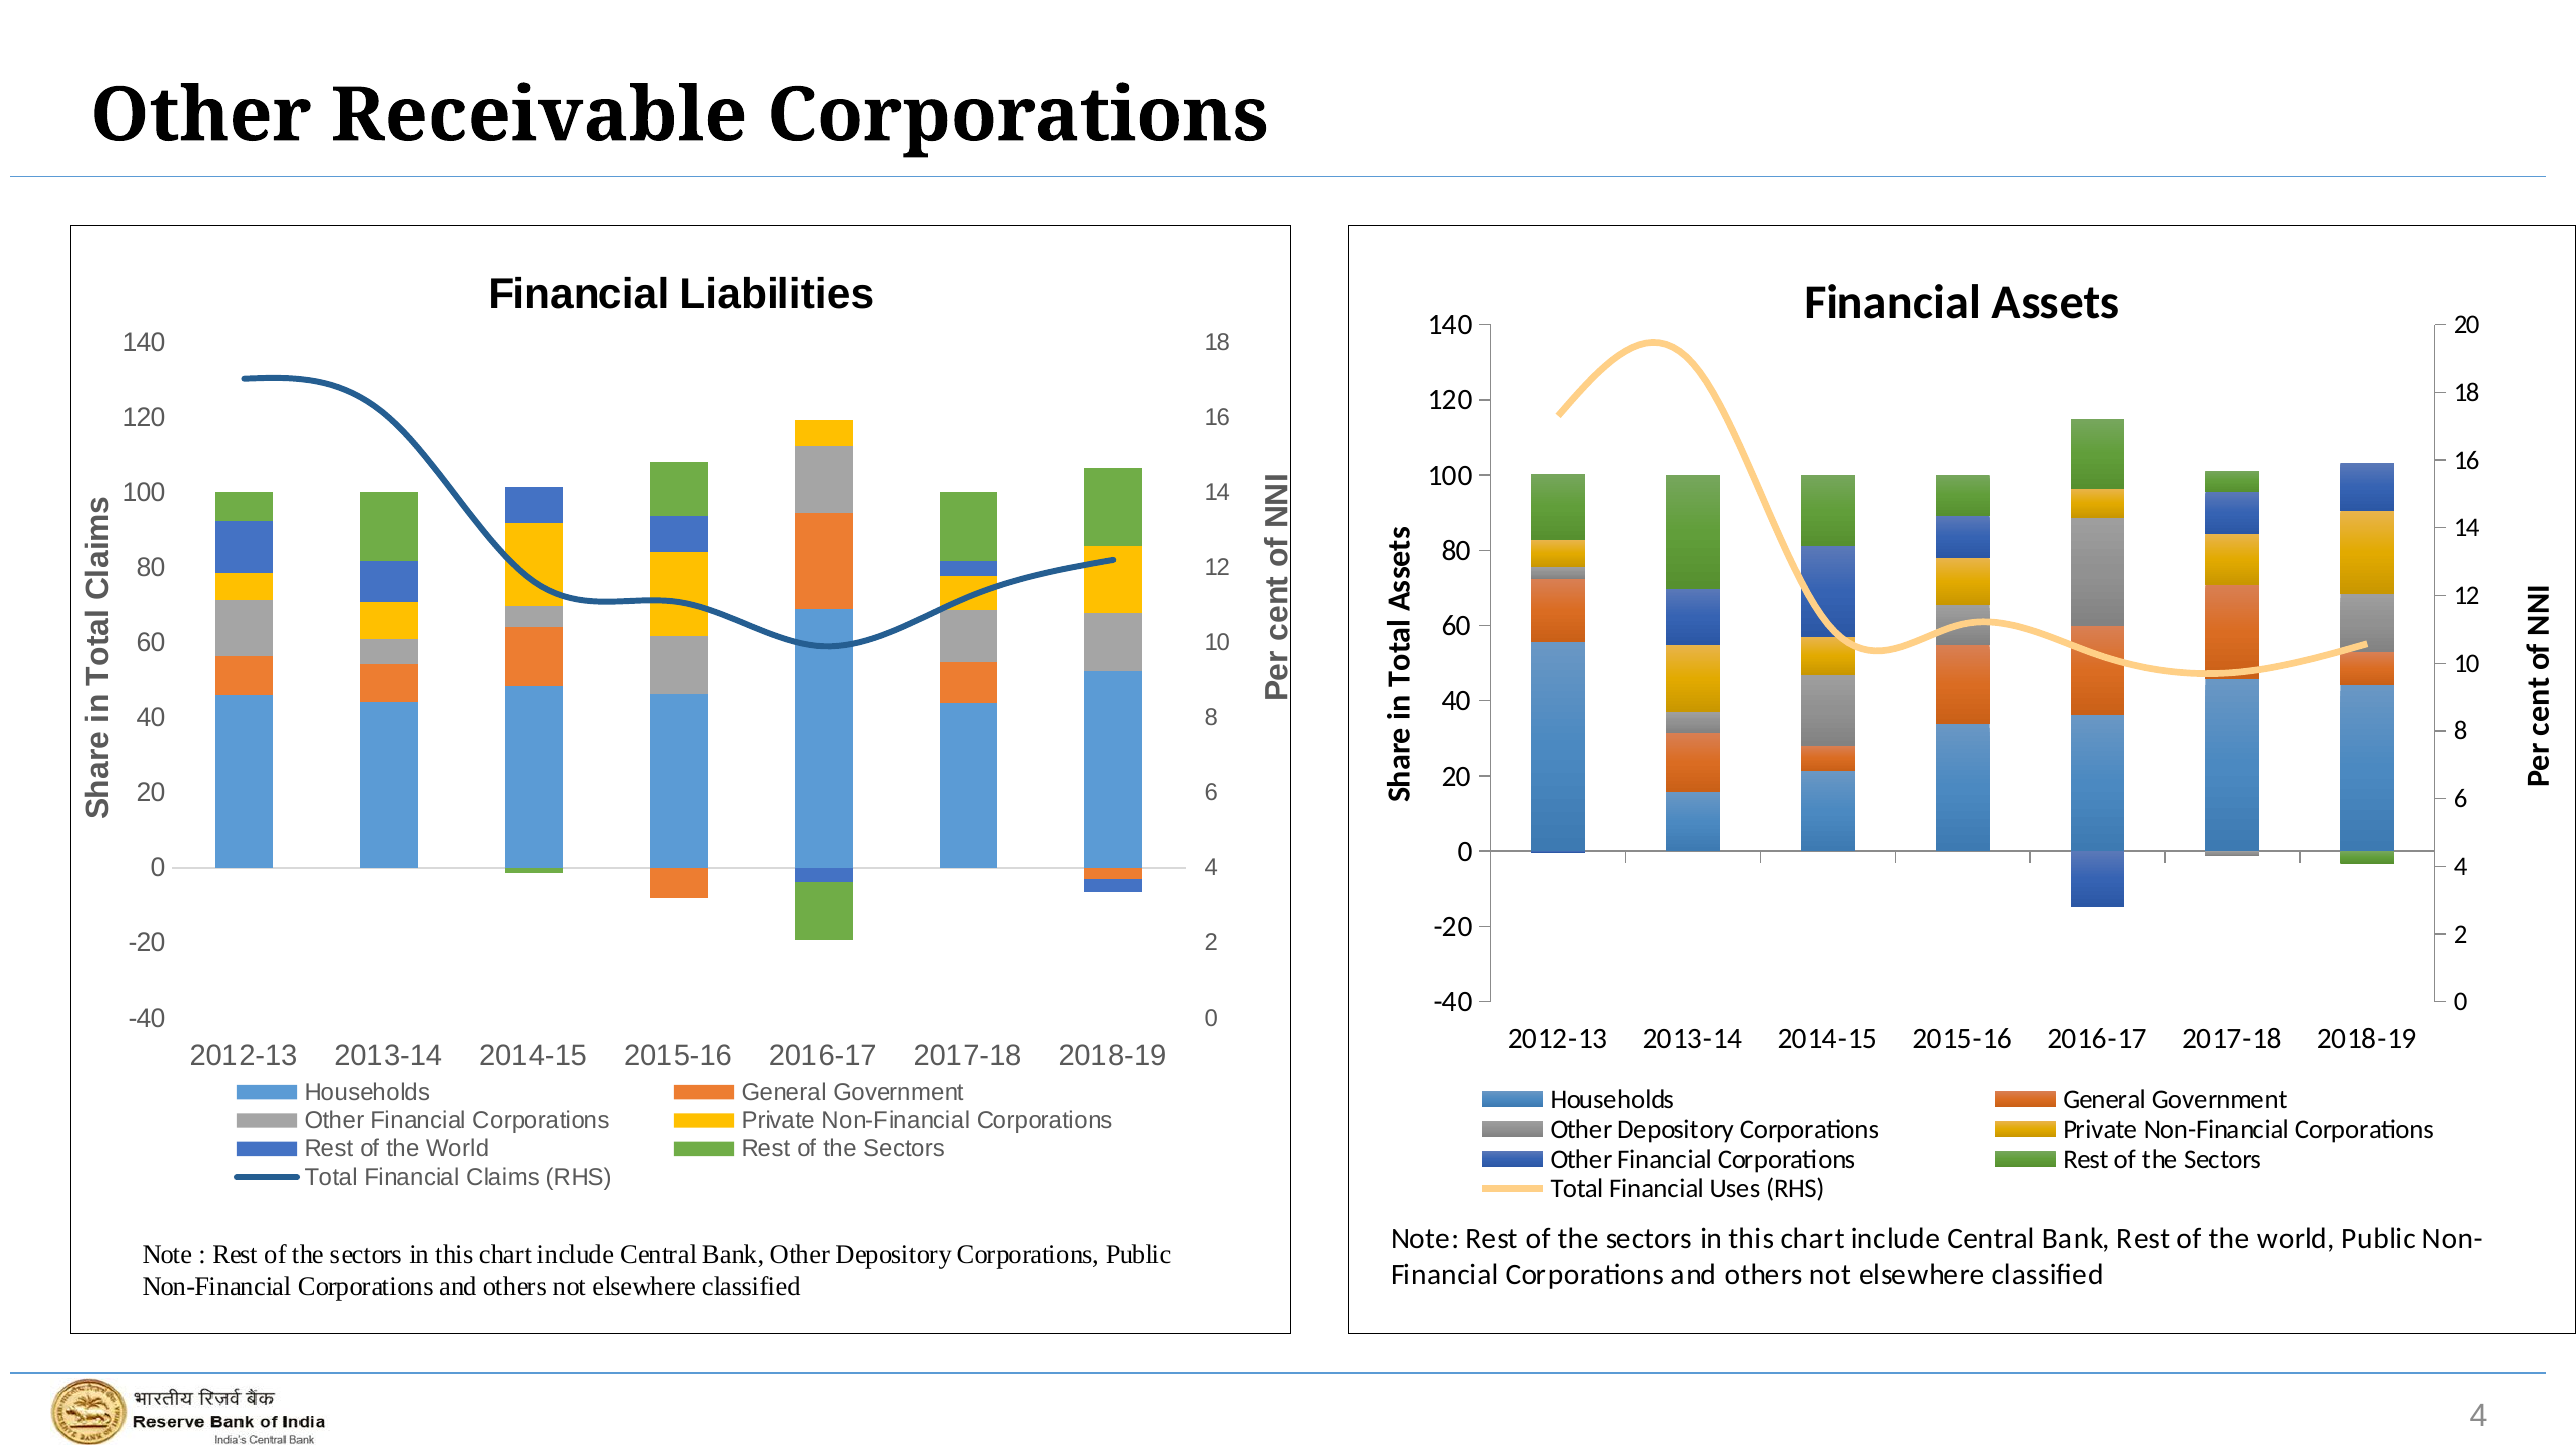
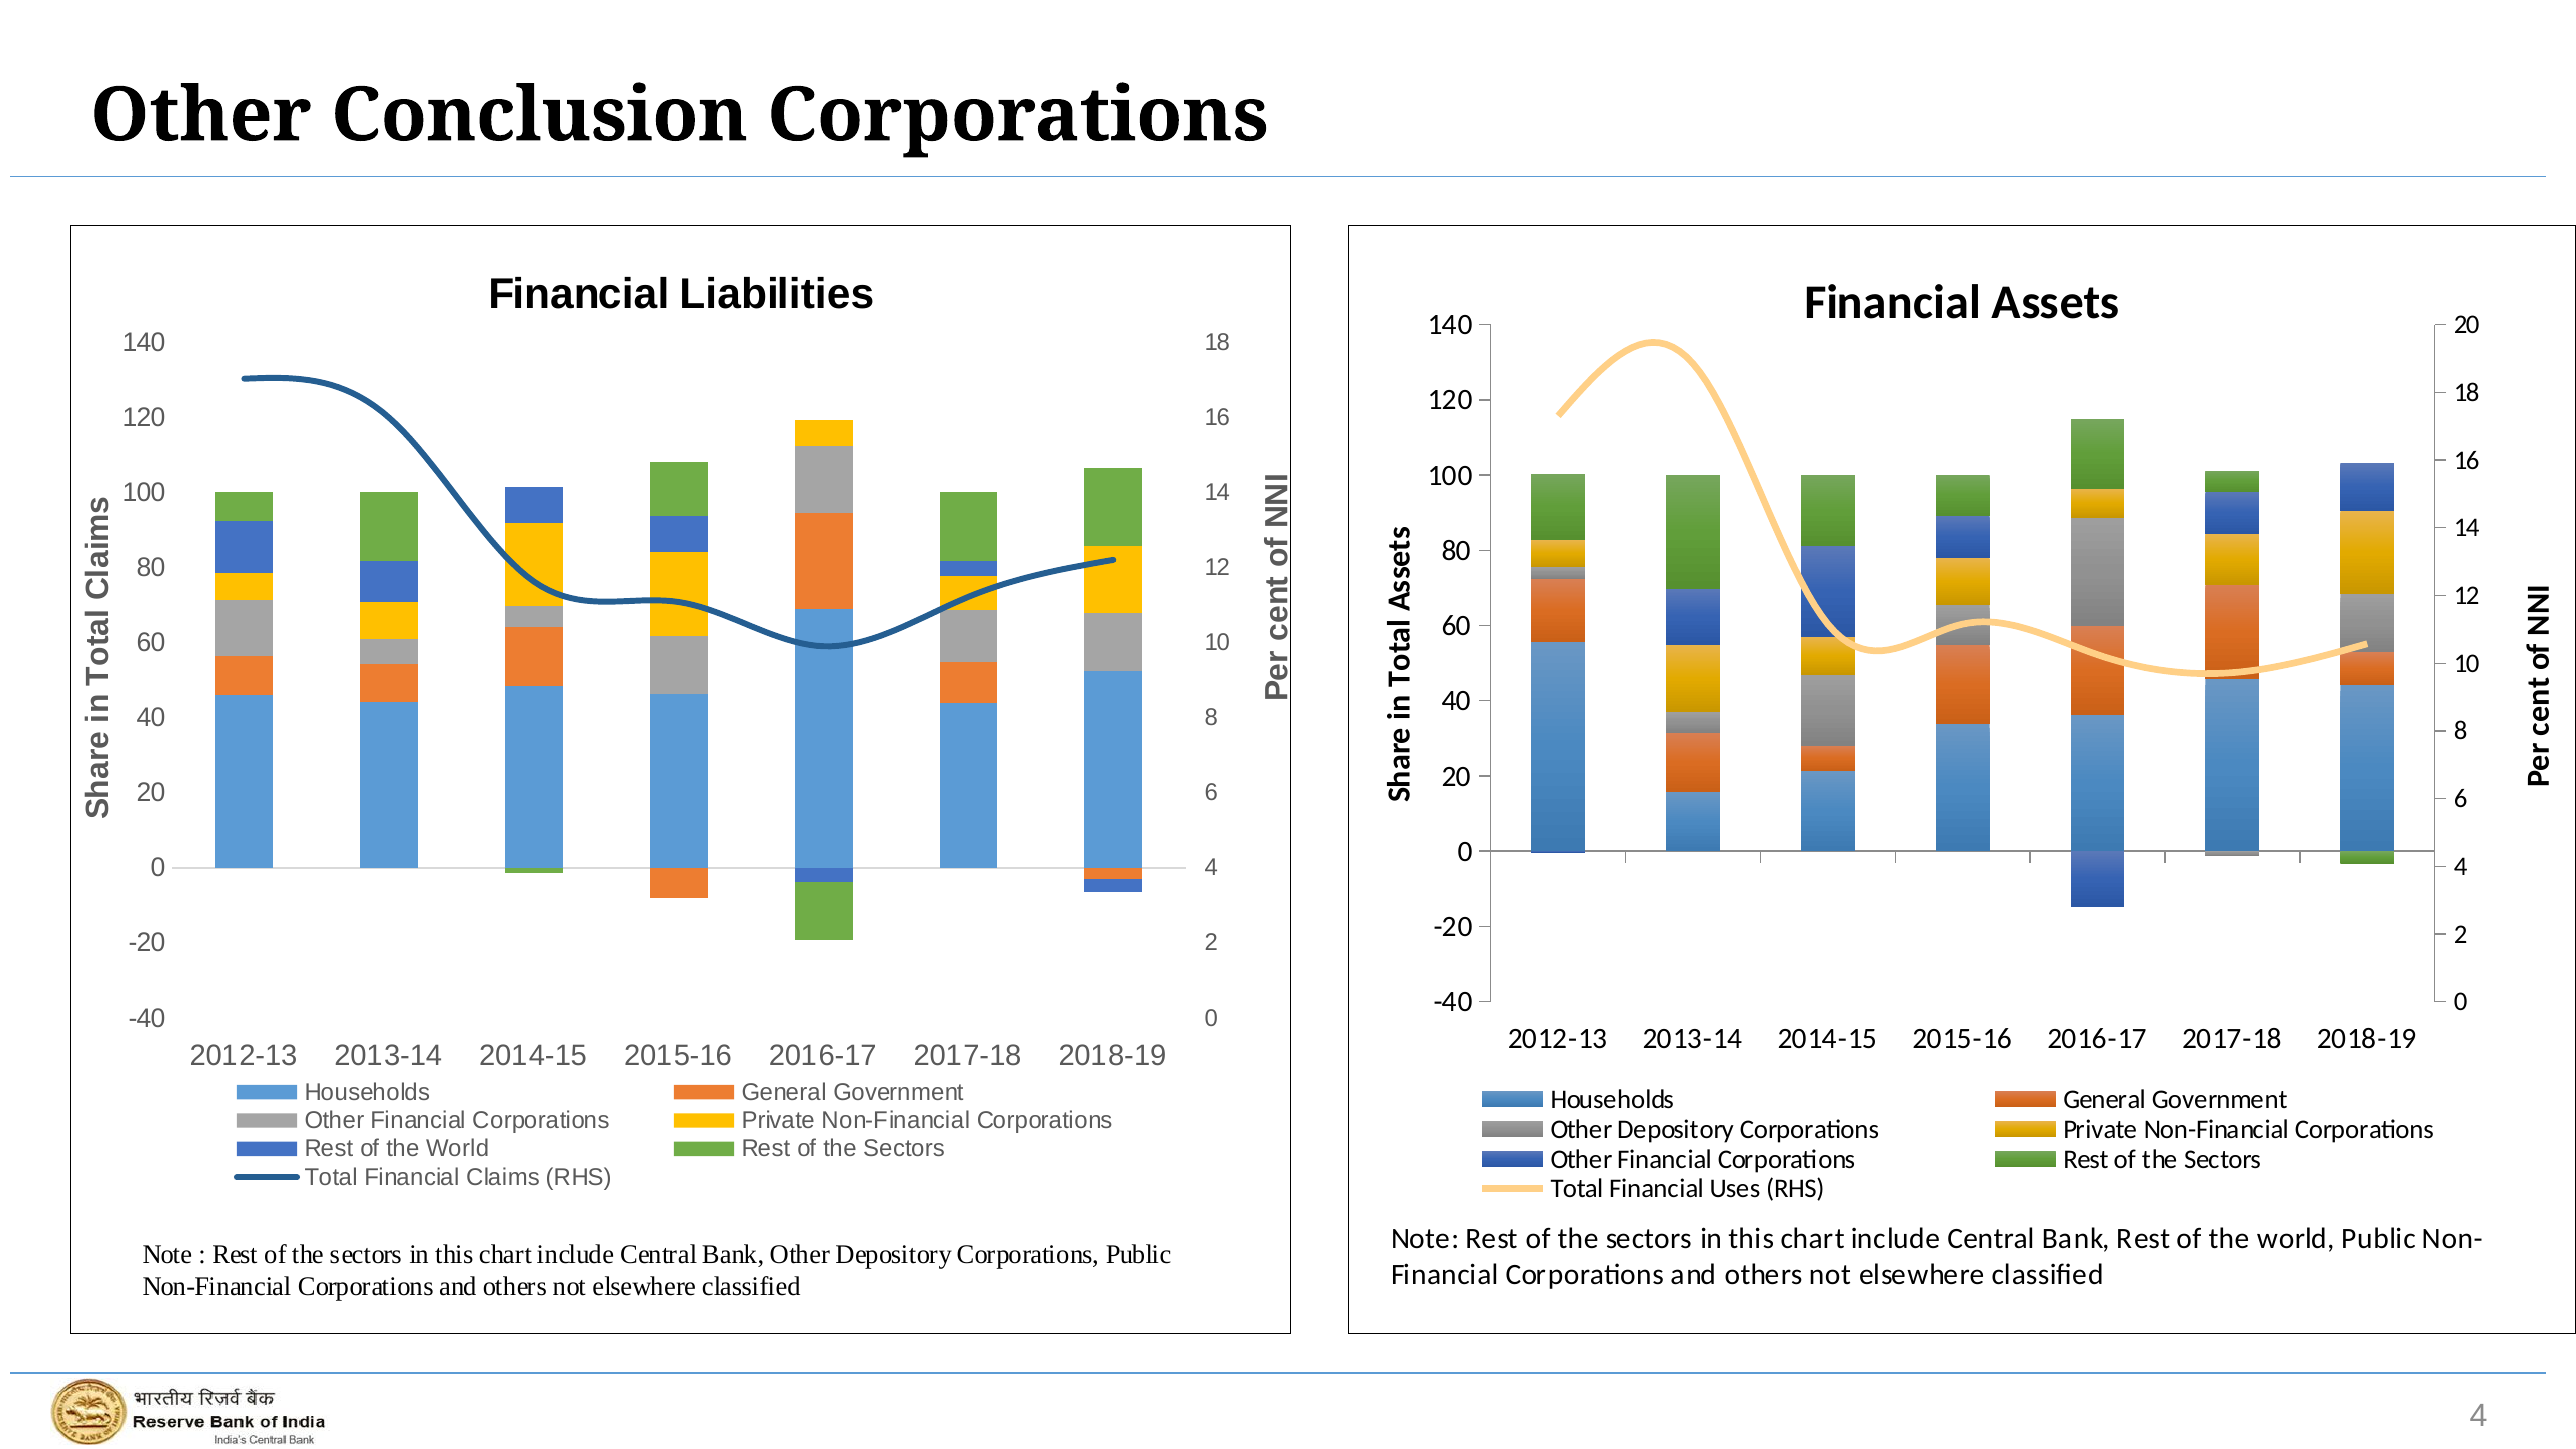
Receivable: Receivable -> Conclusion
